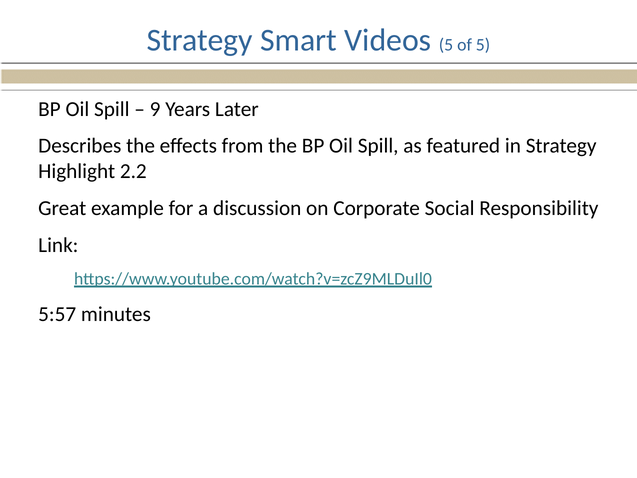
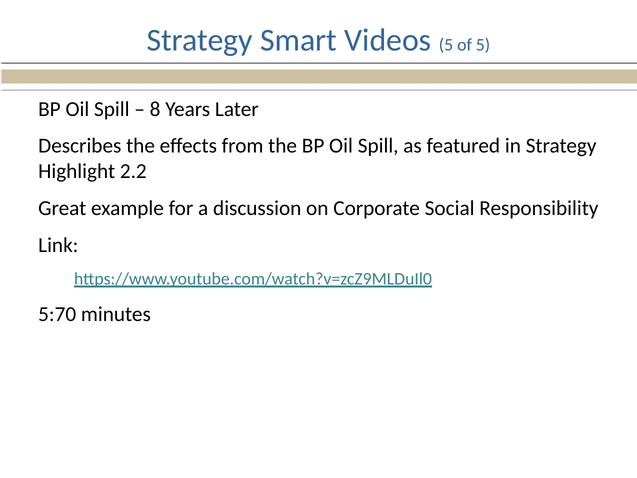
9: 9 -> 8
5:57: 5:57 -> 5:70
